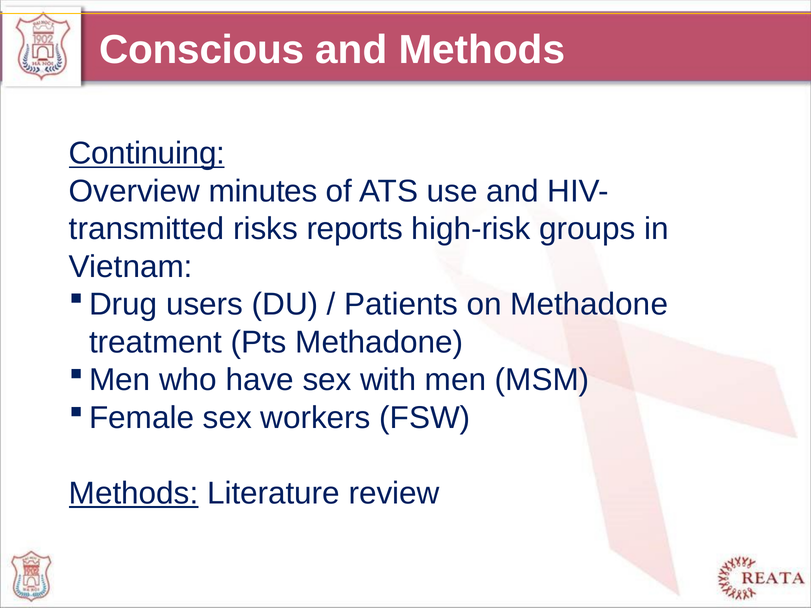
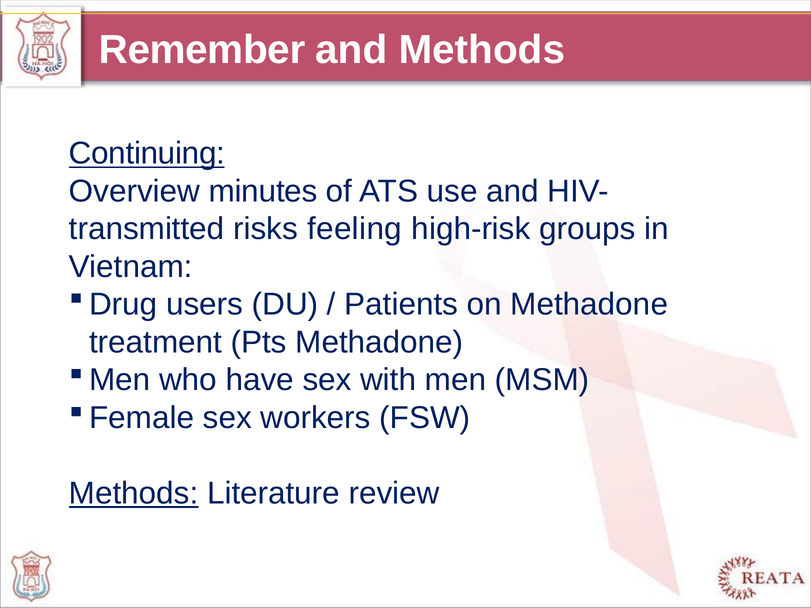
Conscious: Conscious -> Remember
reports: reports -> feeling
